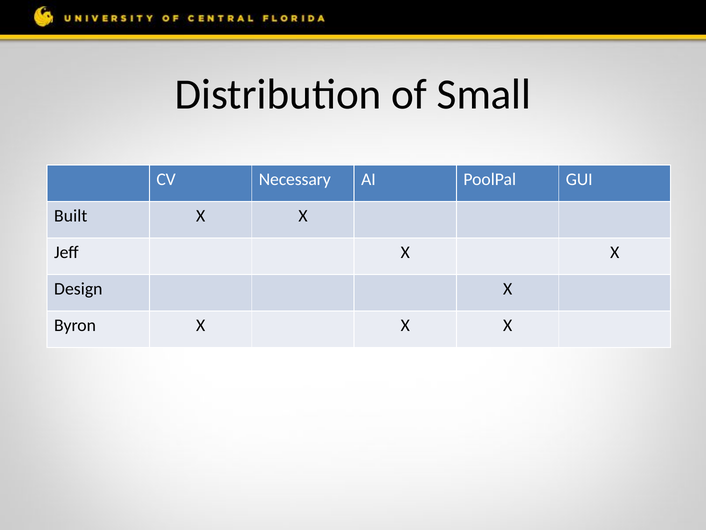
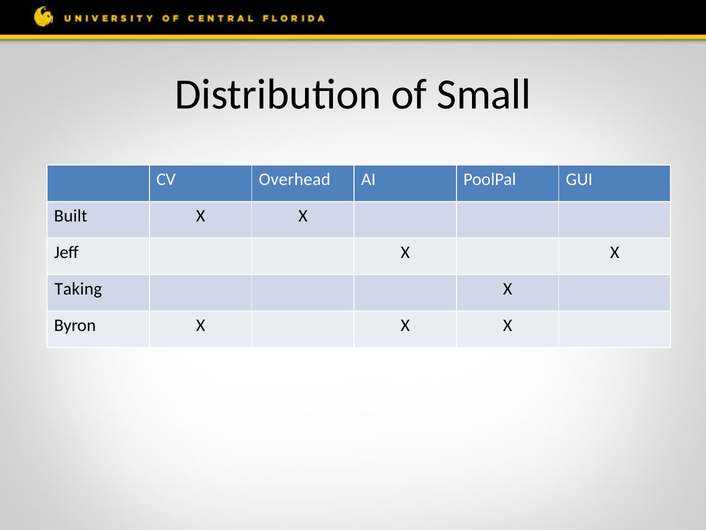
Necessary: Necessary -> Overhead
Design: Design -> Taking
